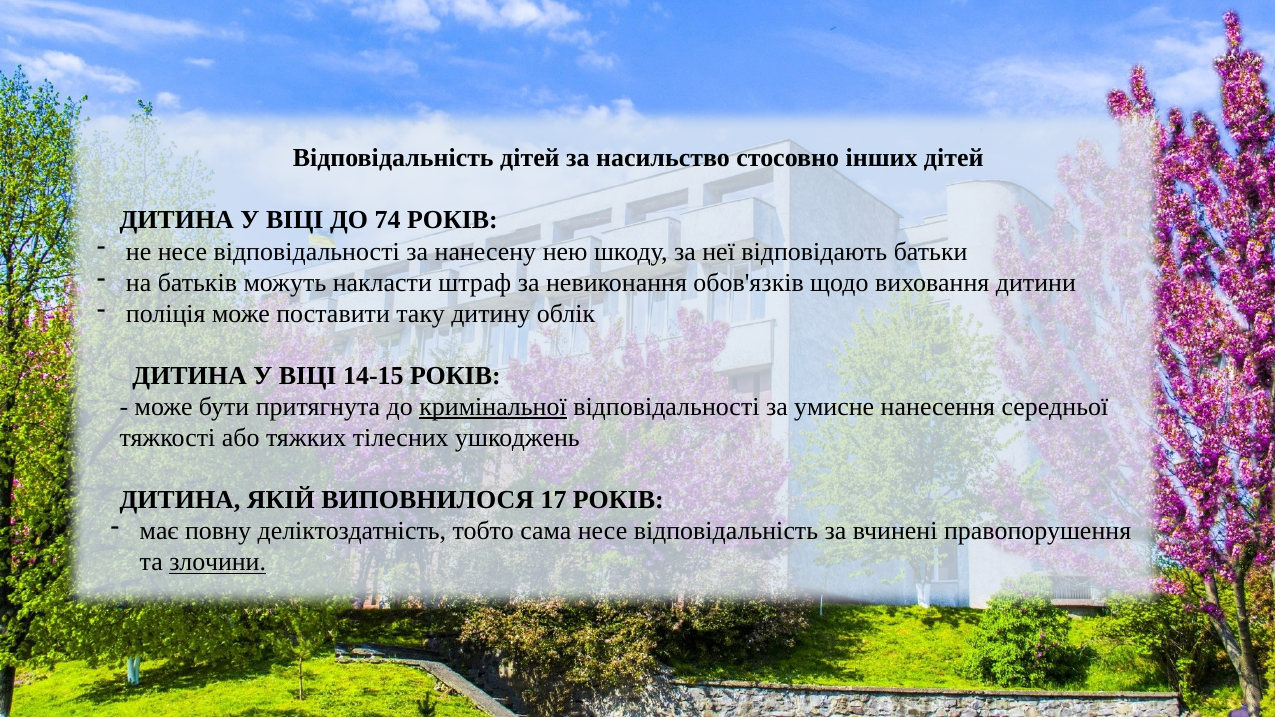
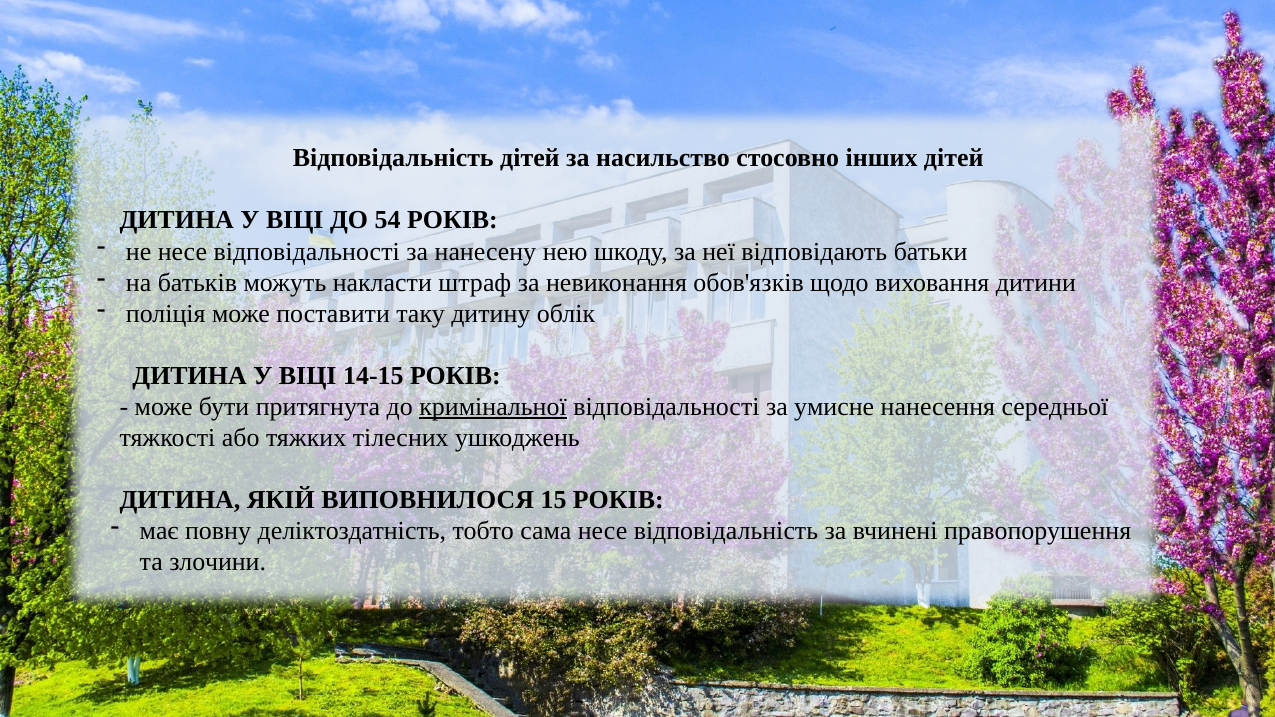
74: 74 -> 54
17: 17 -> 15
злочини underline: present -> none
